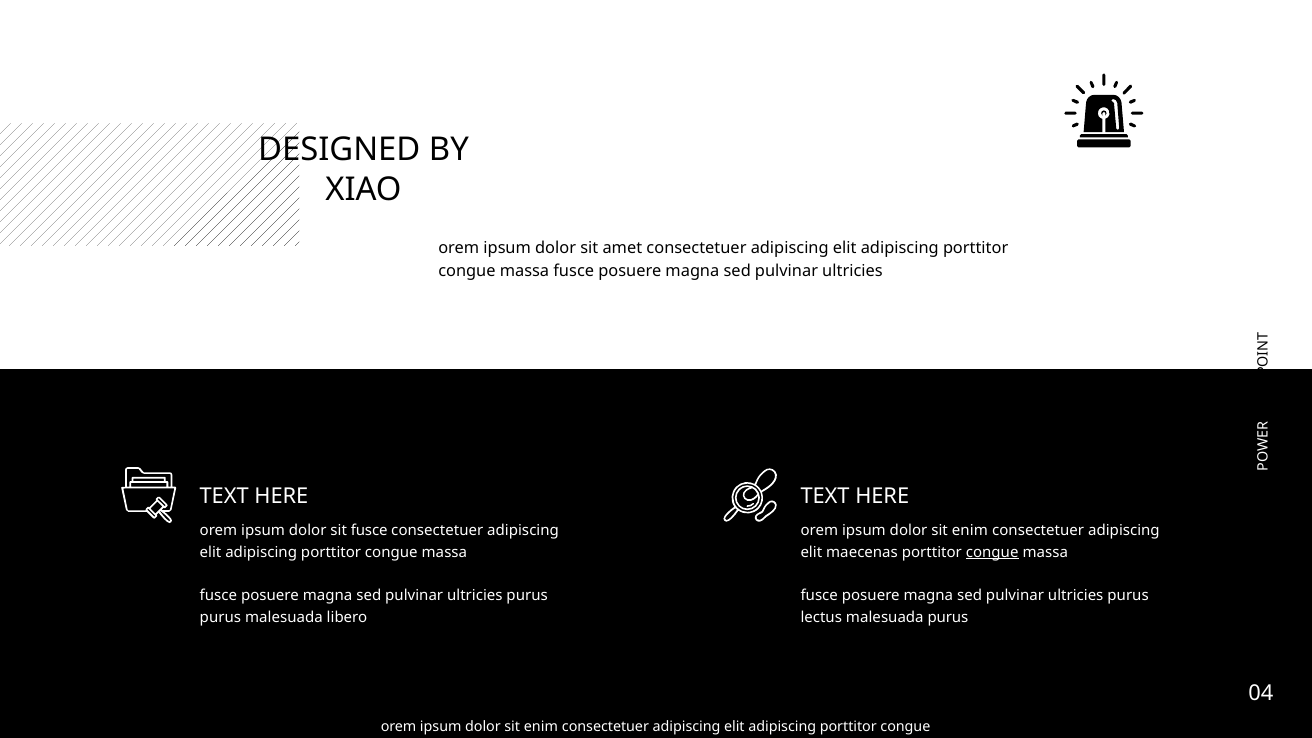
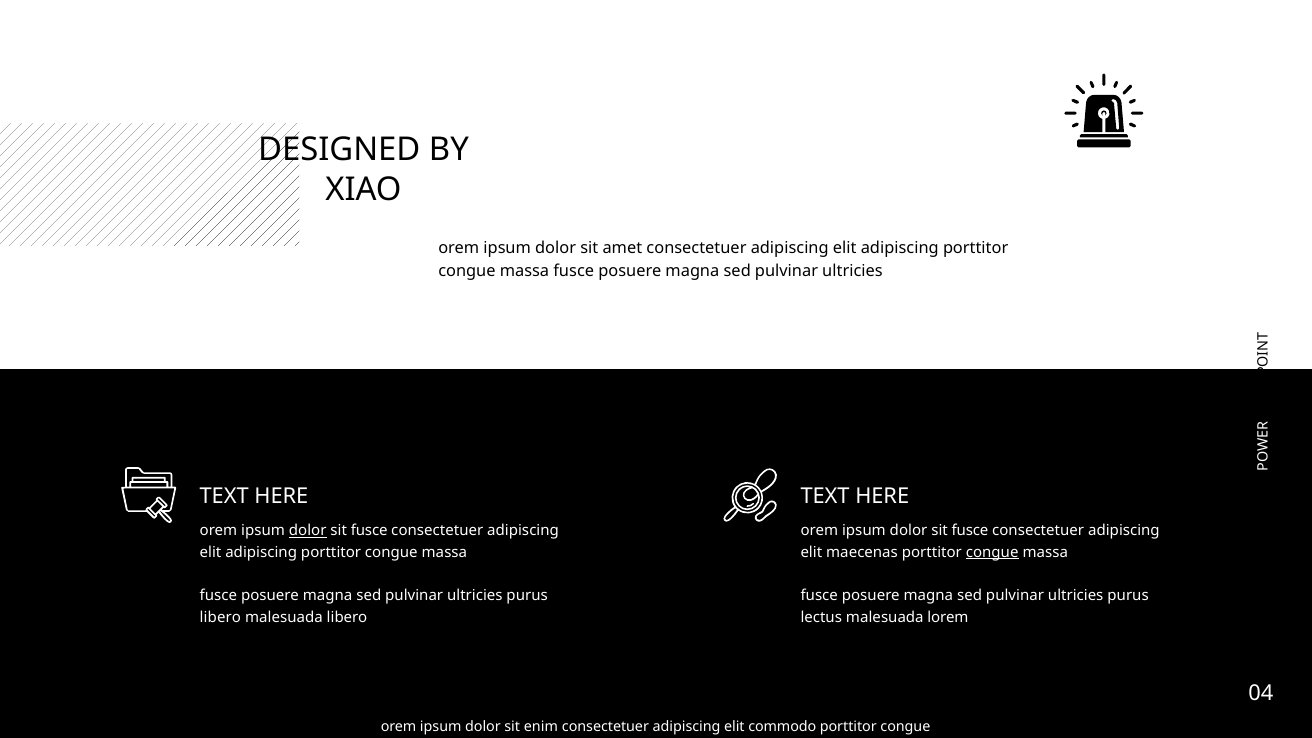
dolor at (308, 531) underline: none -> present
enim at (970, 531): enim -> fusce
purus at (220, 617): purus -> libero
malesuada purus: purus -> lorem
adipiscing at (782, 726): adipiscing -> commodo
